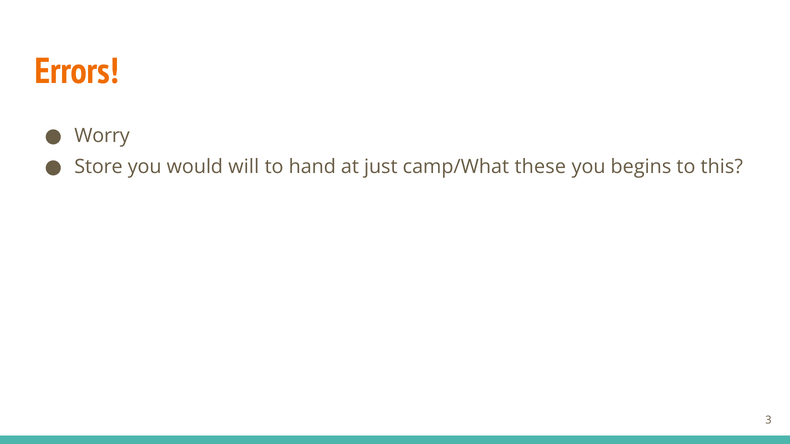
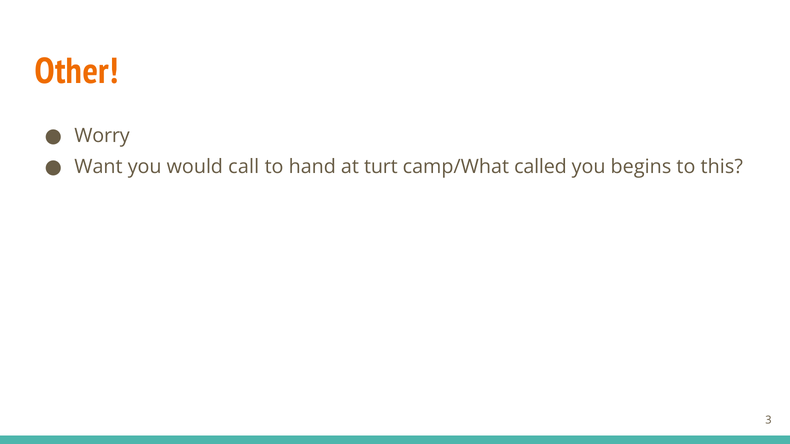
Errors: Errors -> Other
Store: Store -> Want
will: will -> call
just: just -> turt
these: these -> called
